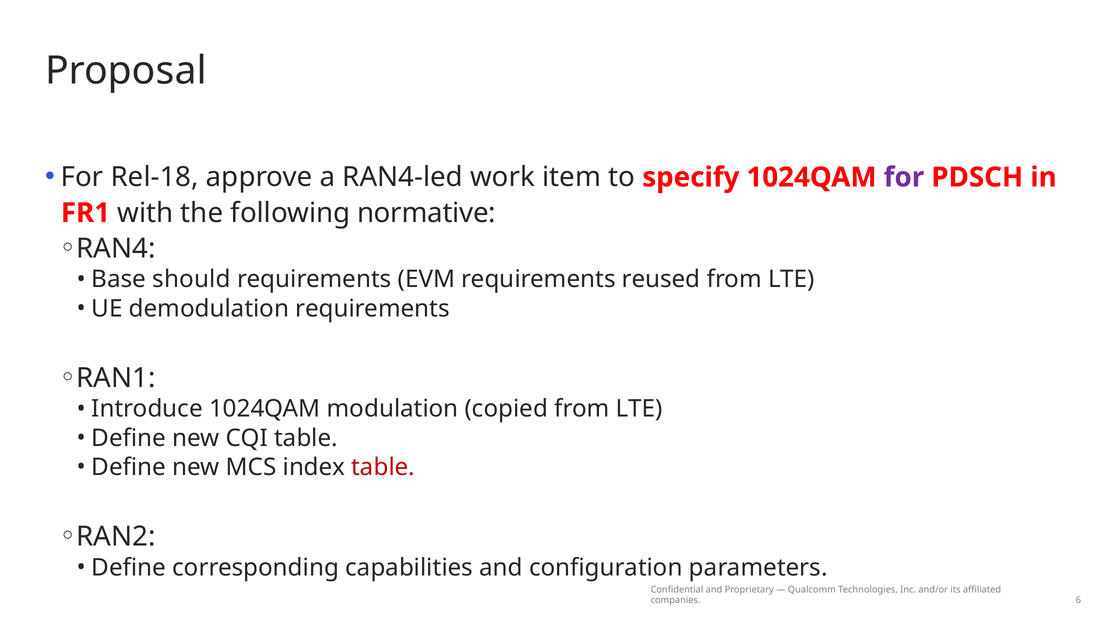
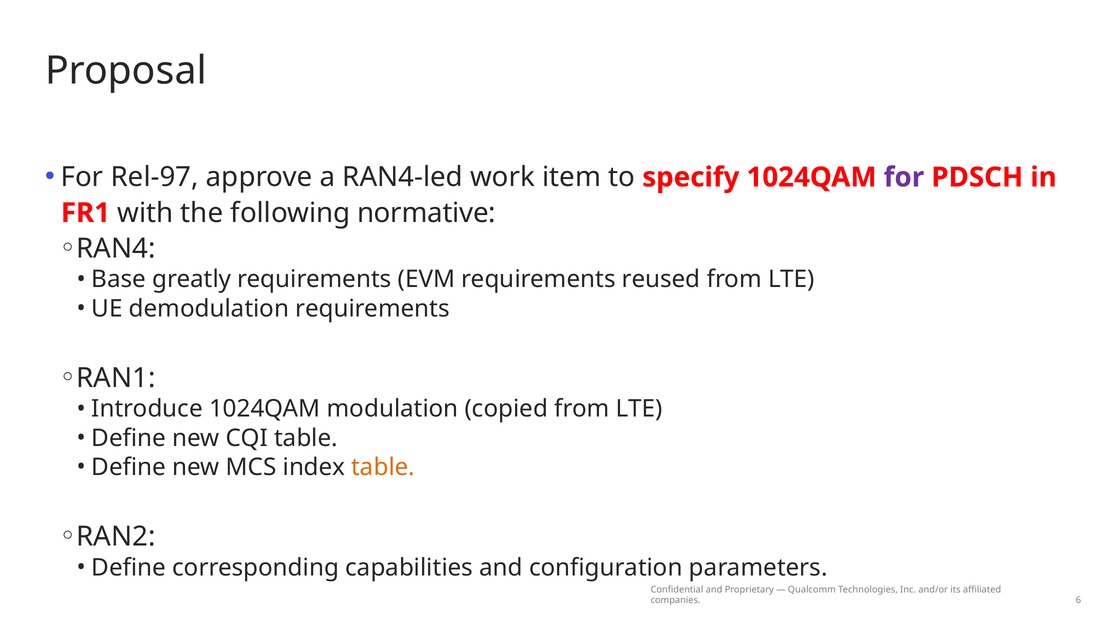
Rel-18: Rel-18 -> Rel-97
should: should -> greatly
table at (383, 467) colour: red -> orange
